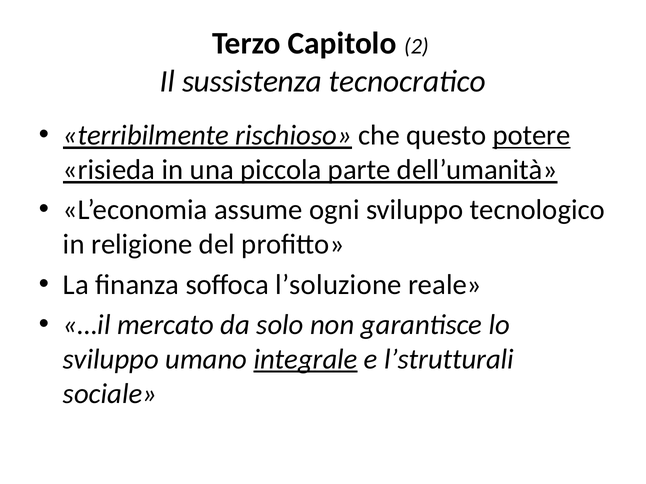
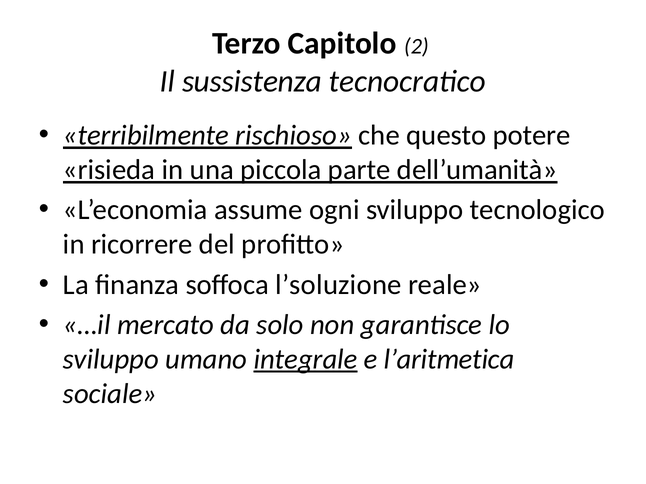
potere underline: present -> none
religione: religione -> ricorrere
l’strutturali: l’strutturali -> l’aritmetica
